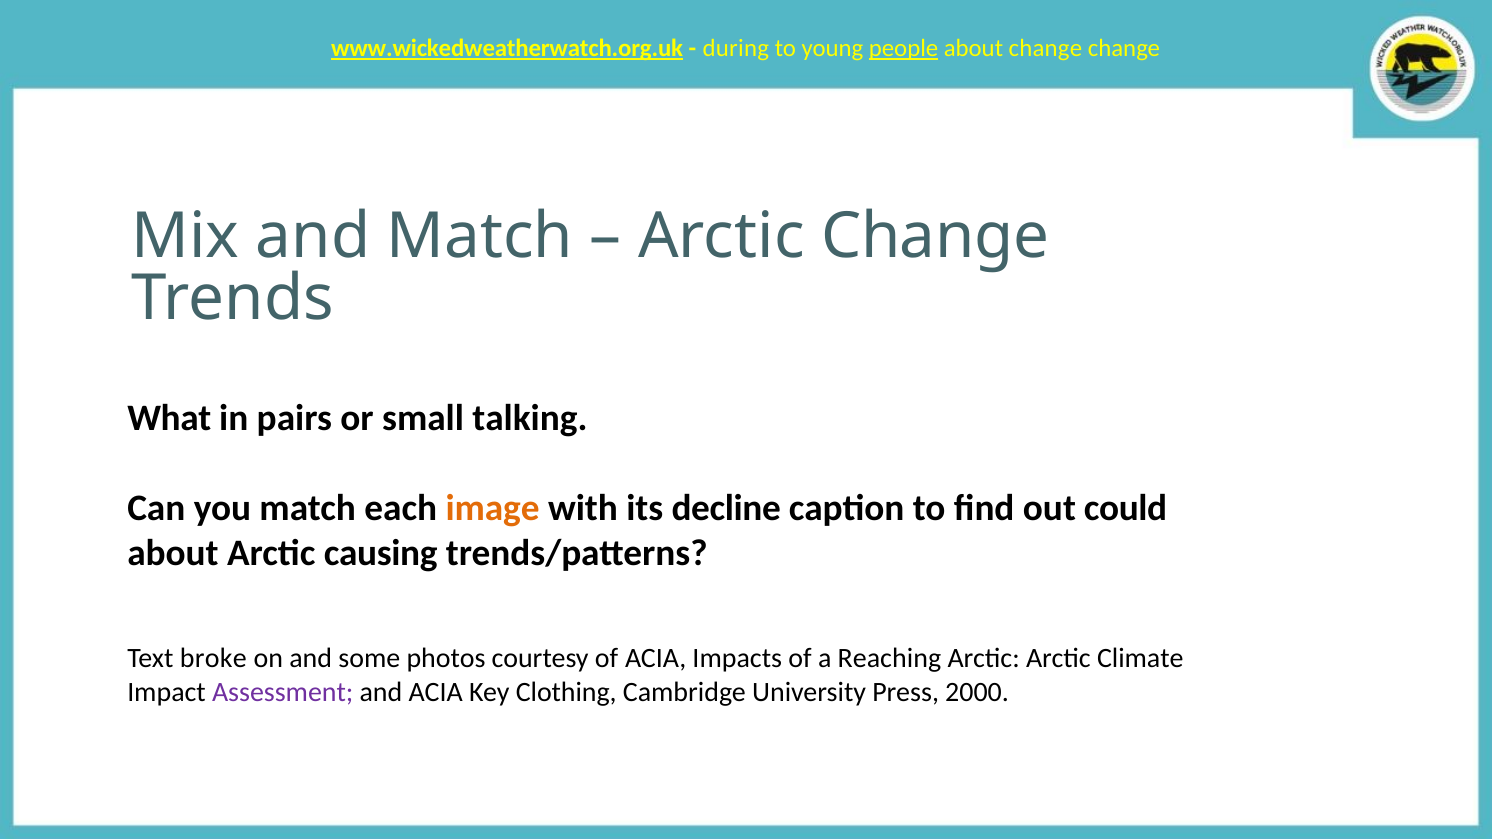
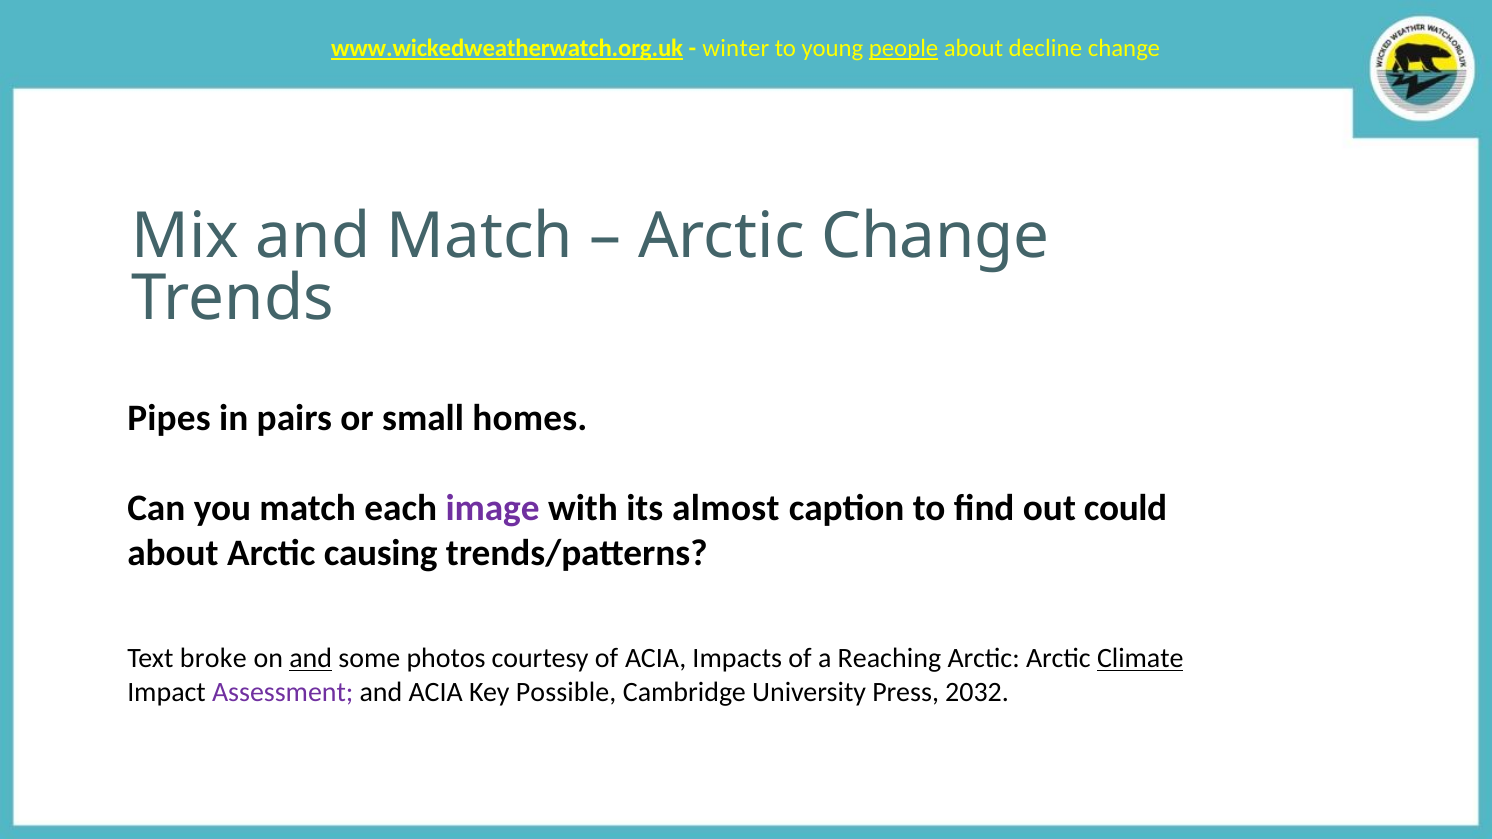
during: during -> winter
about change: change -> decline
What: What -> Pipes
talking: talking -> homes
image colour: orange -> purple
decline: decline -> almost
and at (311, 659) underline: none -> present
Climate underline: none -> present
Clothing: Clothing -> Possible
2000: 2000 -> 2032
